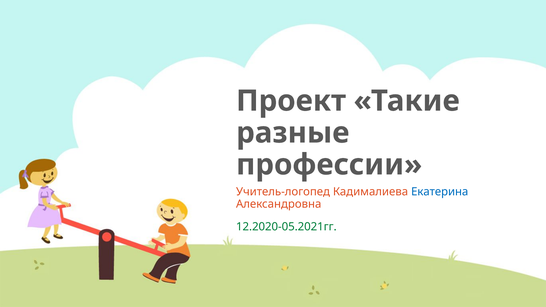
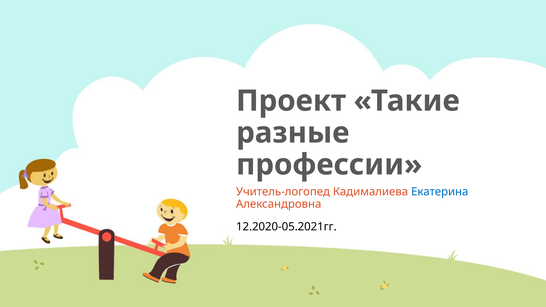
12.2020-05.2021гг colour: green -> black
